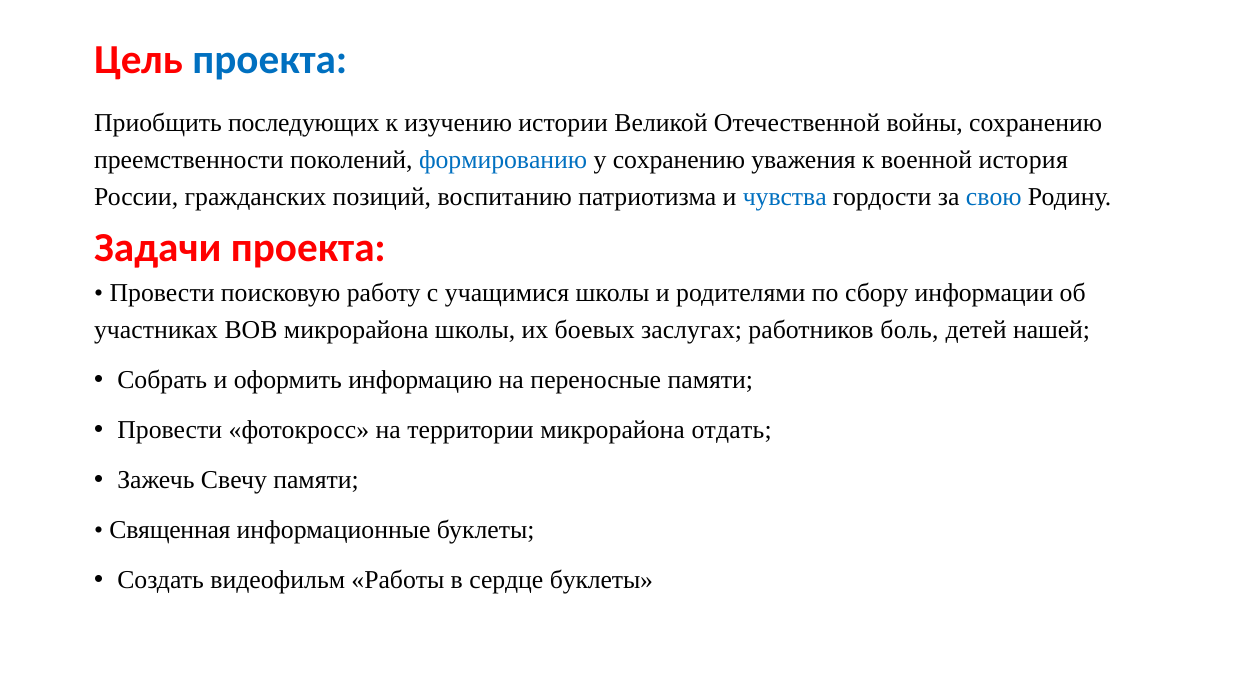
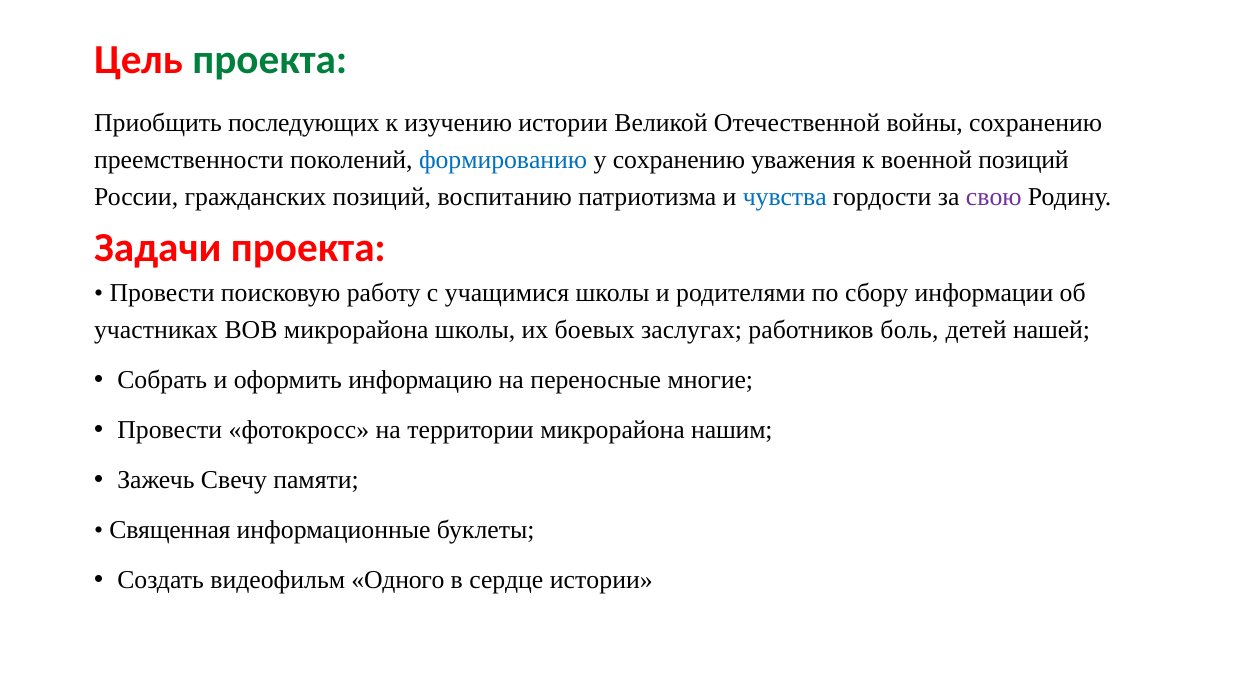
проекта at (270, 60) colour: blue -> green
военной история: история -> позиций
свою colour: blue -> purple
переносные памяти: памяти -> многие
отдать: отдать -> нашим
Работы: Работы -> Одного
сердце буклеты: буклеты -> истории
